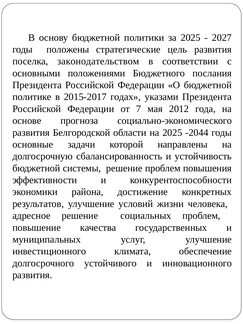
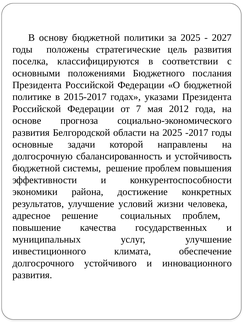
законодательством: законодательством -> классифицируются
-2044: -2044 -> -2017
